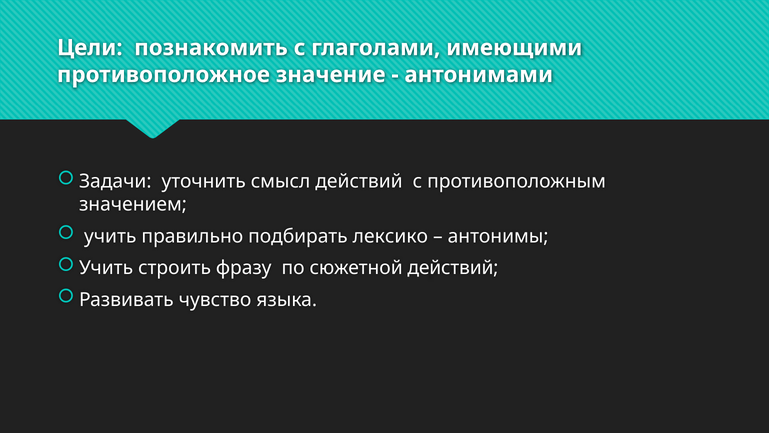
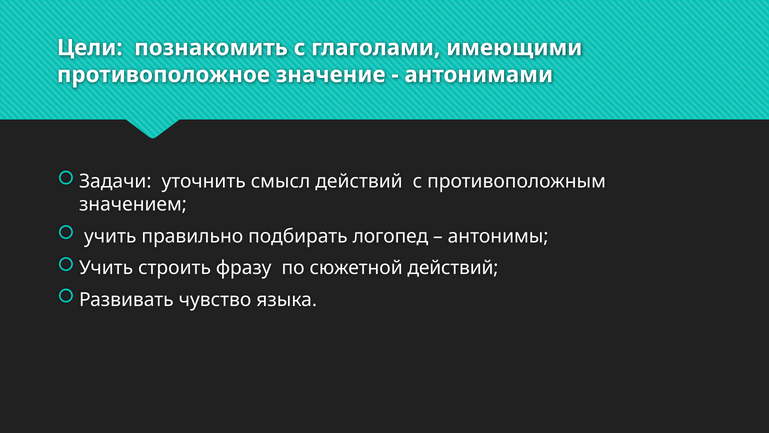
лексико: лексико -> логопед
